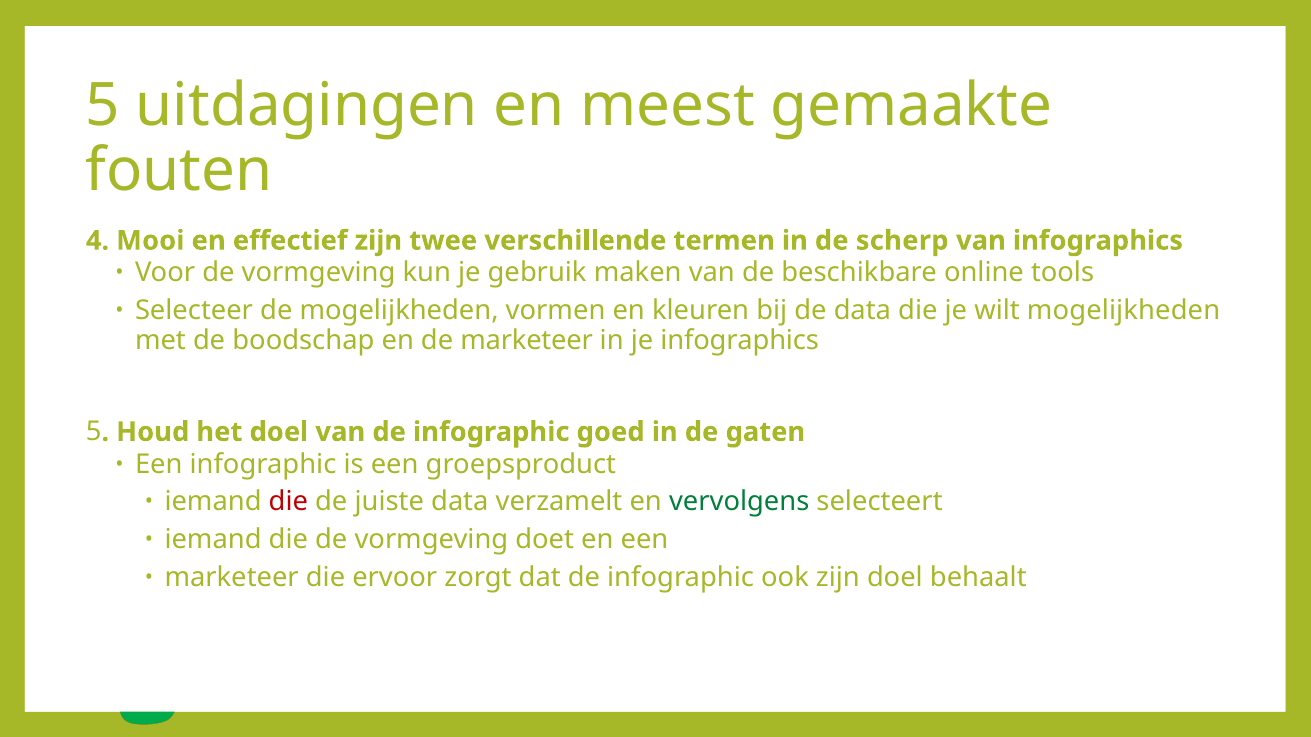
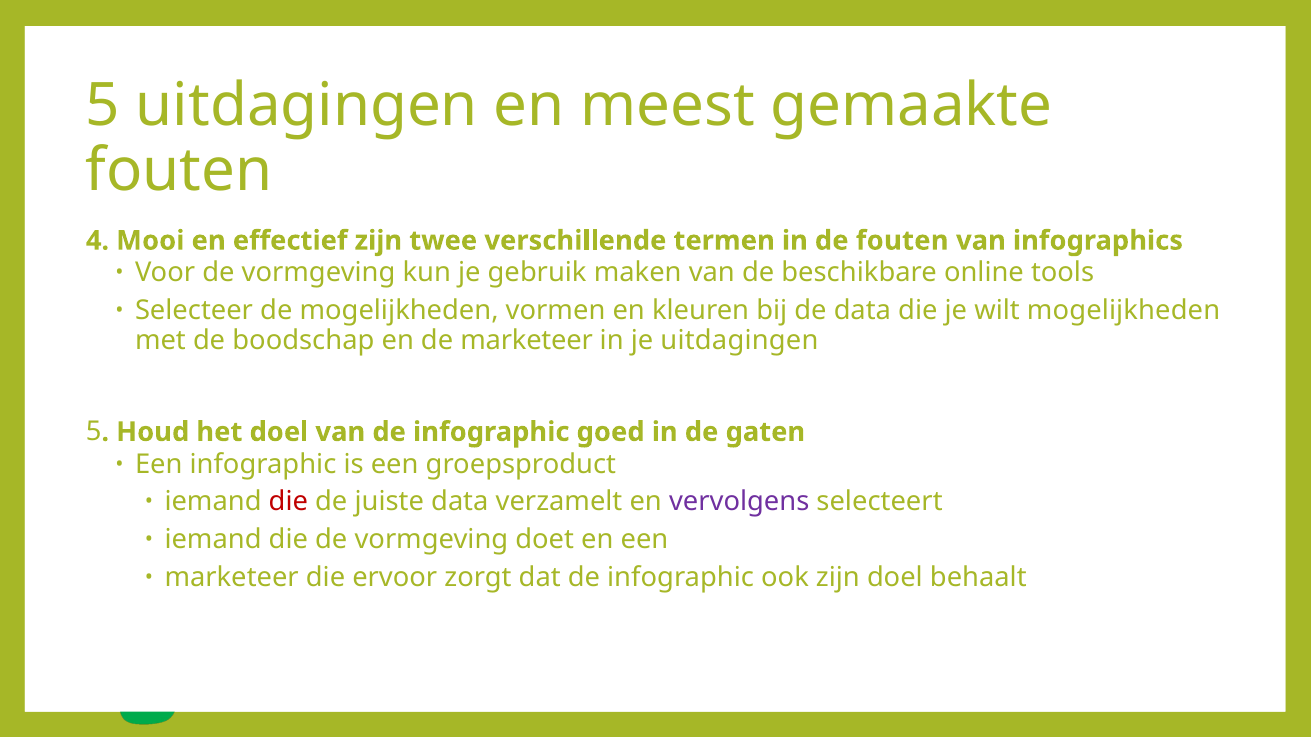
de scherp: scherp -> fouten
je infographics: infographics -> uitdagingen
vervolgens colour: green -> purple
